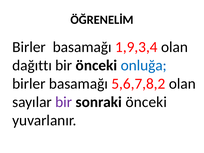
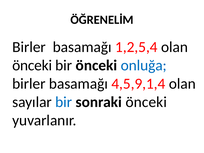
1,9,3,4: 1,9,3,4 -> 1,2,5,4
dağıttı at (32, 65): dağıttı -> önceki
5,6,7,8,2: 5,6,7,8,2 -> 4,5,9,1,4
bir at (64, 102) colour: purple -> blue
